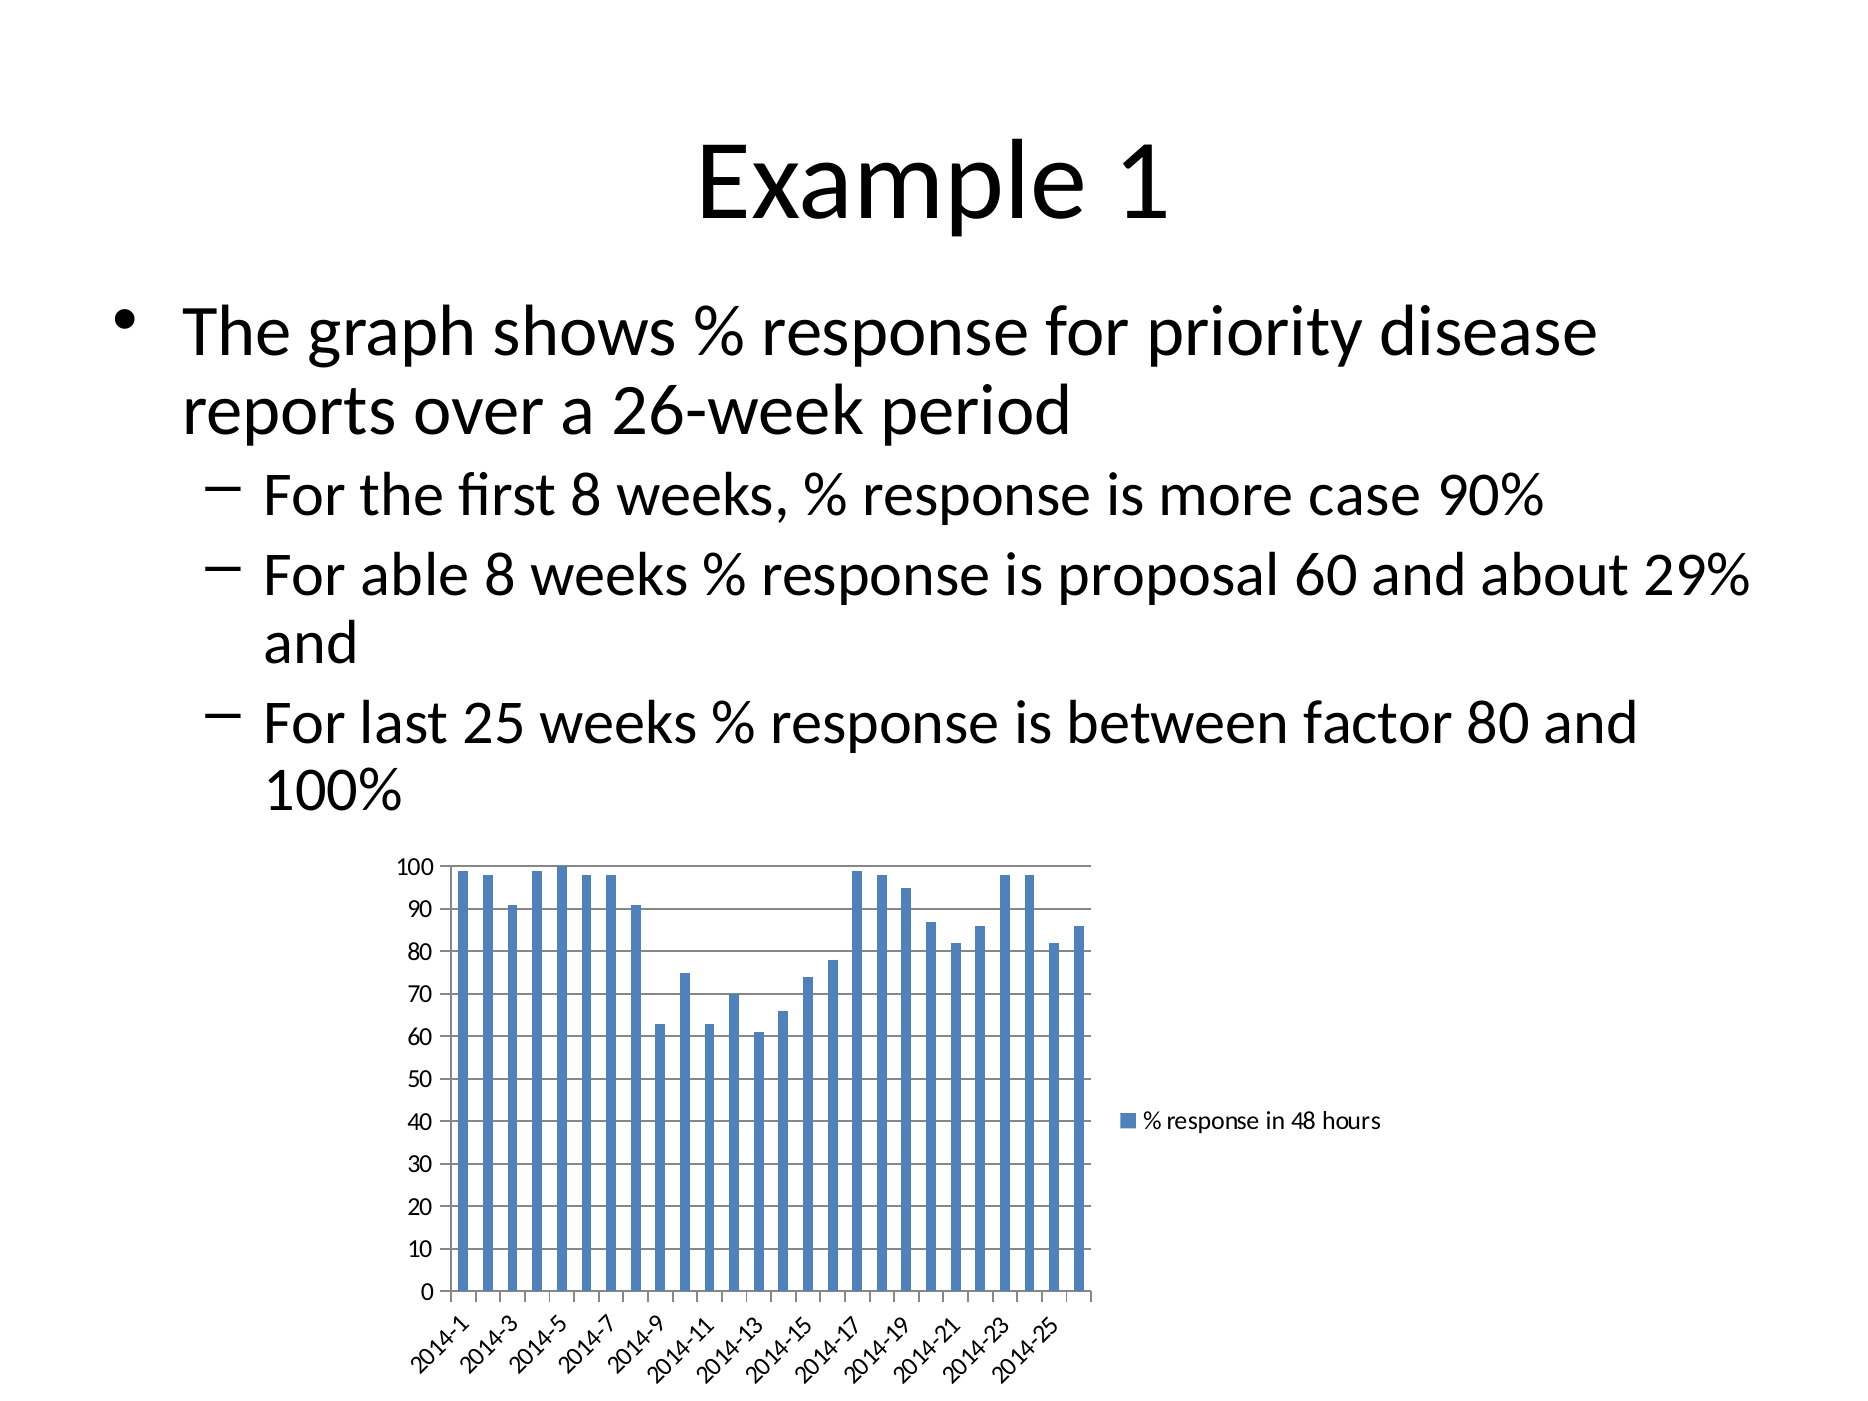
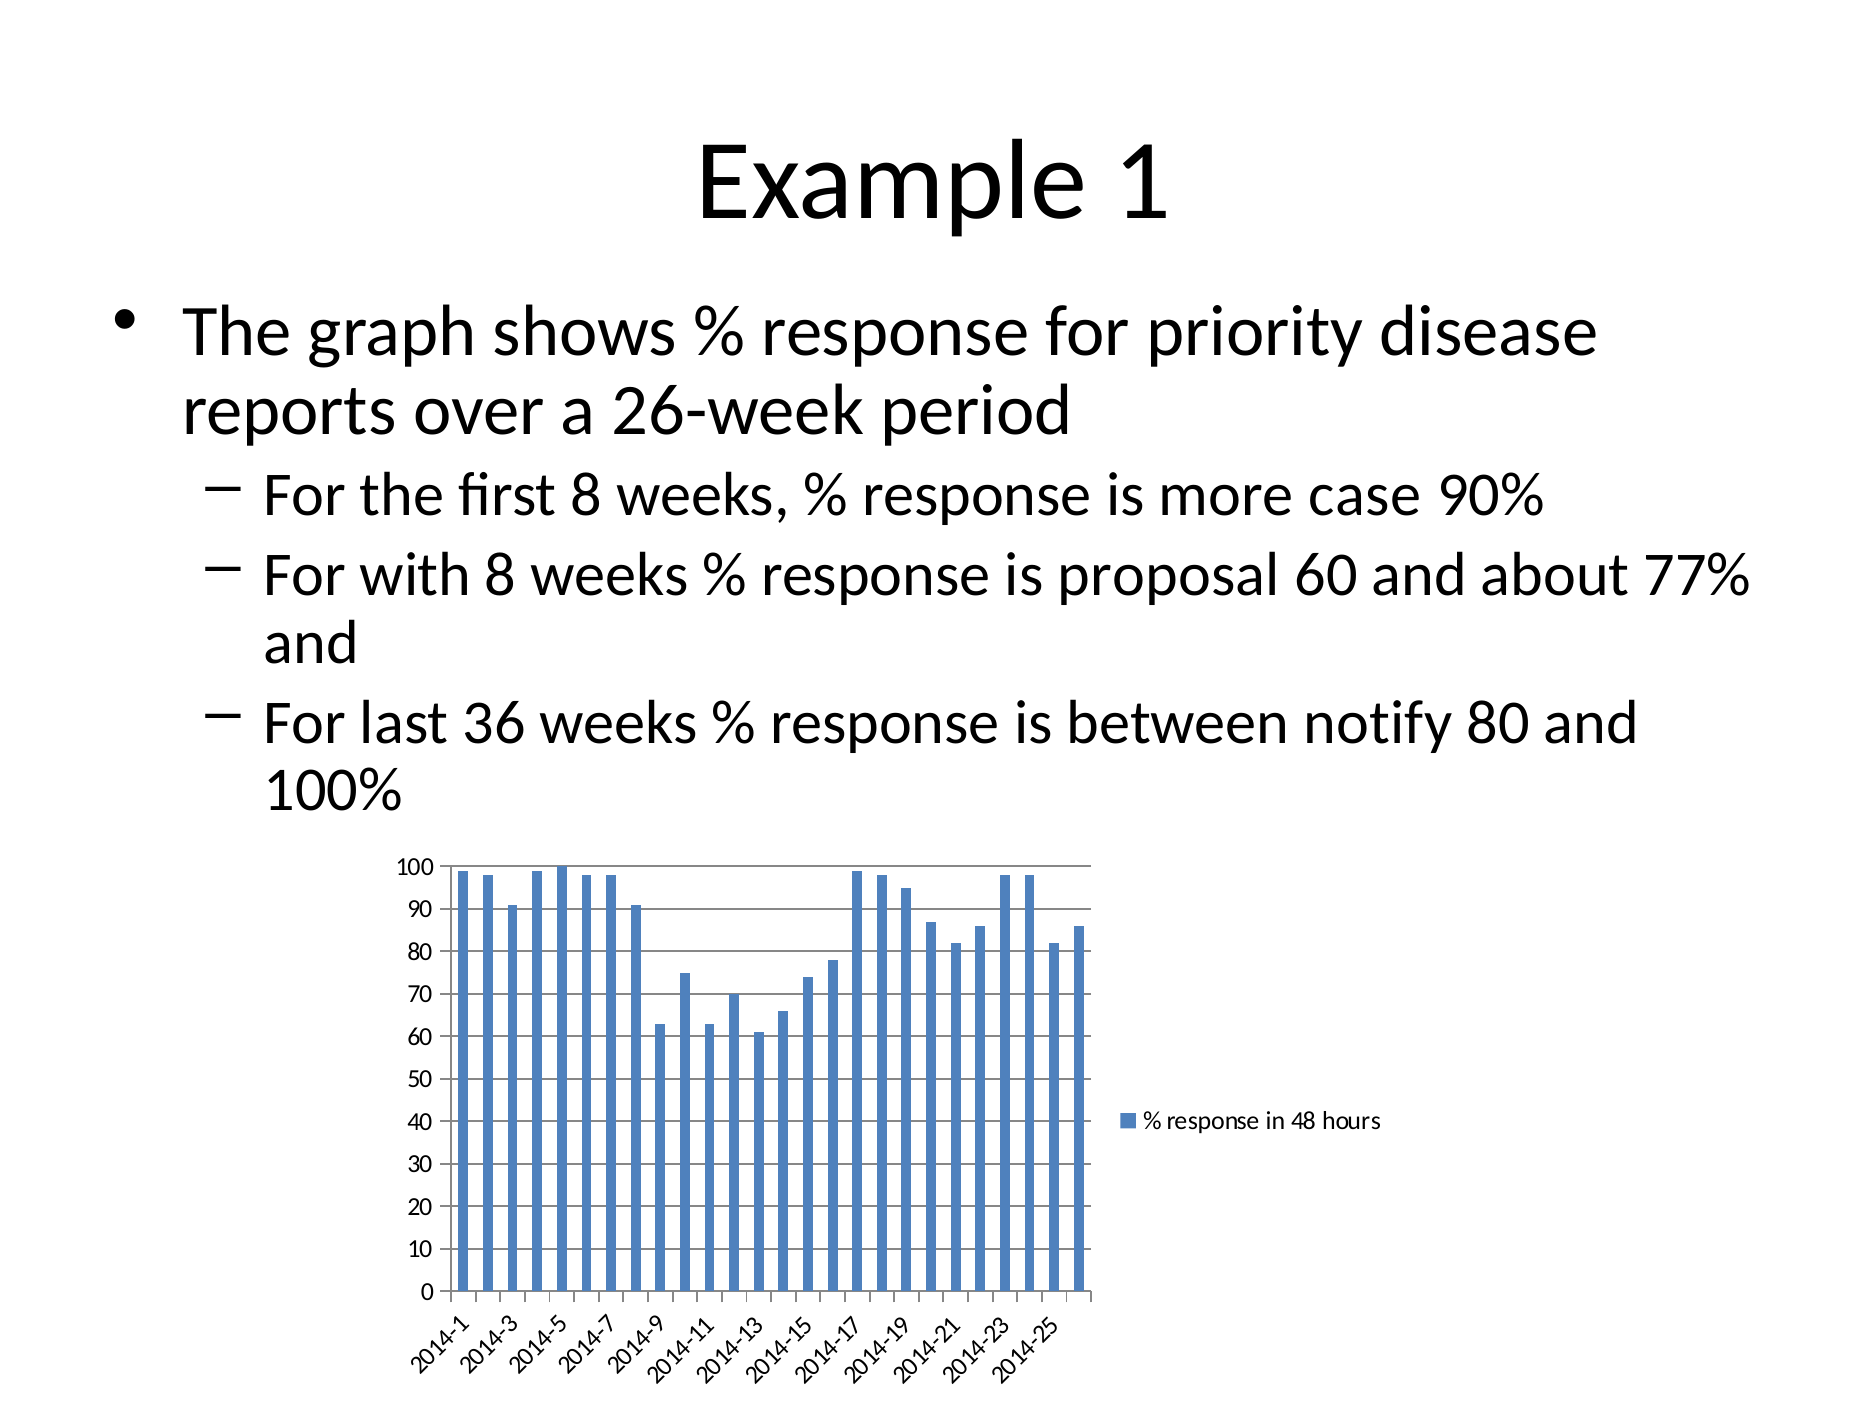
able: able -> with
29%: 29% -> 77%
25: 25 -> 36
factor: factor -> notify
